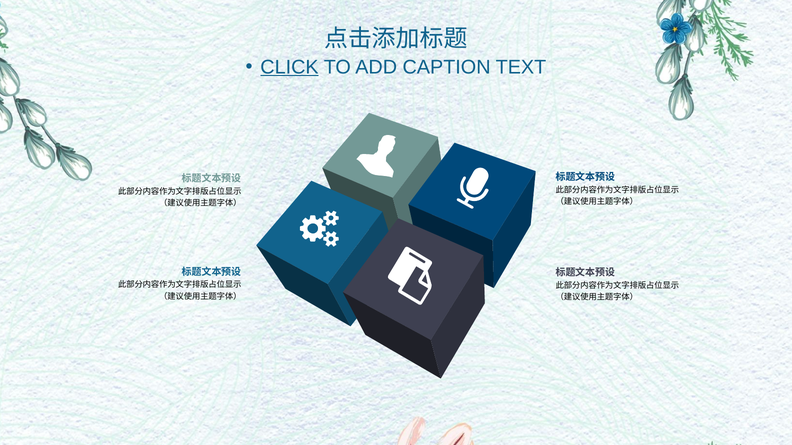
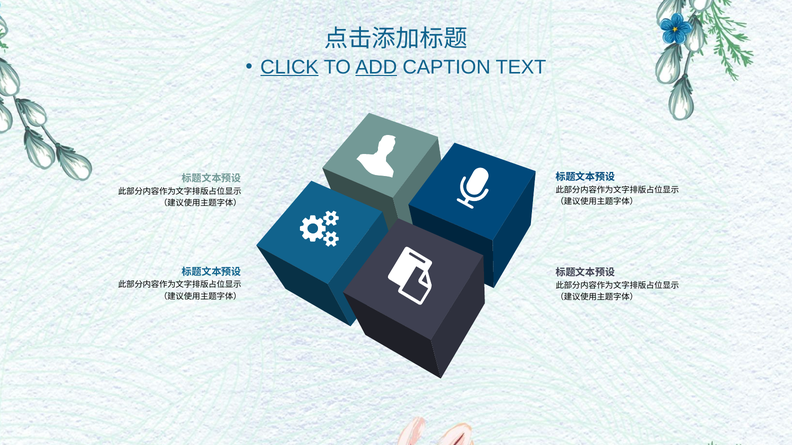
ADD underline: none -> present
